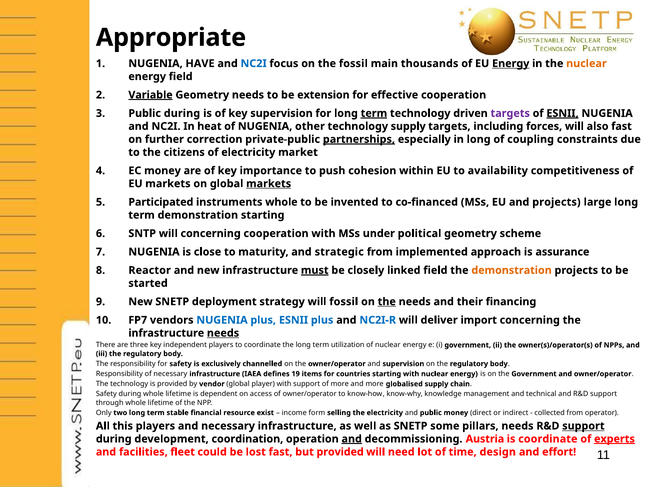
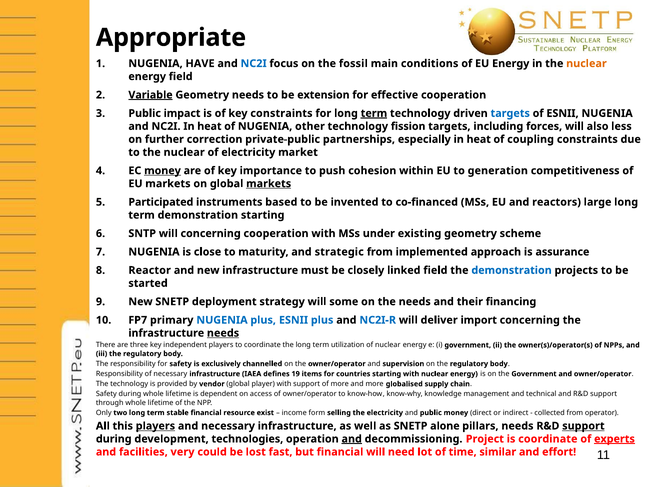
thousands: thousands -> conditions
Energy at (511, 63) underline: present -> none
Public during: during -> impact
key supervision: supervision -> constraints
targets at (510, 113) colour: purple -> blue
ESNII at (562, 113) underline: present -> none
technology supply: supply -> fission
also fast: fast -> less
partnerships underline: present -> none
especially in long: long -> heat
to the citizens: citizens -> nuclear
money at (162, 171) underline: none -> present
availability: availability -> generation
instruments whole: whole -> based
and projects: projects -> reactors
political: political -> existing
must underline: present -> none
demonstration at (512, 270) colour: orange -> blue
will fossil: fossil -> some
the at (387, 302) underline: present -> none
vendors: vendors -> primary
players at (155, 426) underline: none -> present
some: some -> alone
coordination: coordination -> technologies
Austria: Austria -> Project
fleet: fleet -> very
but provided: provided -> financial
design: design -> similar
